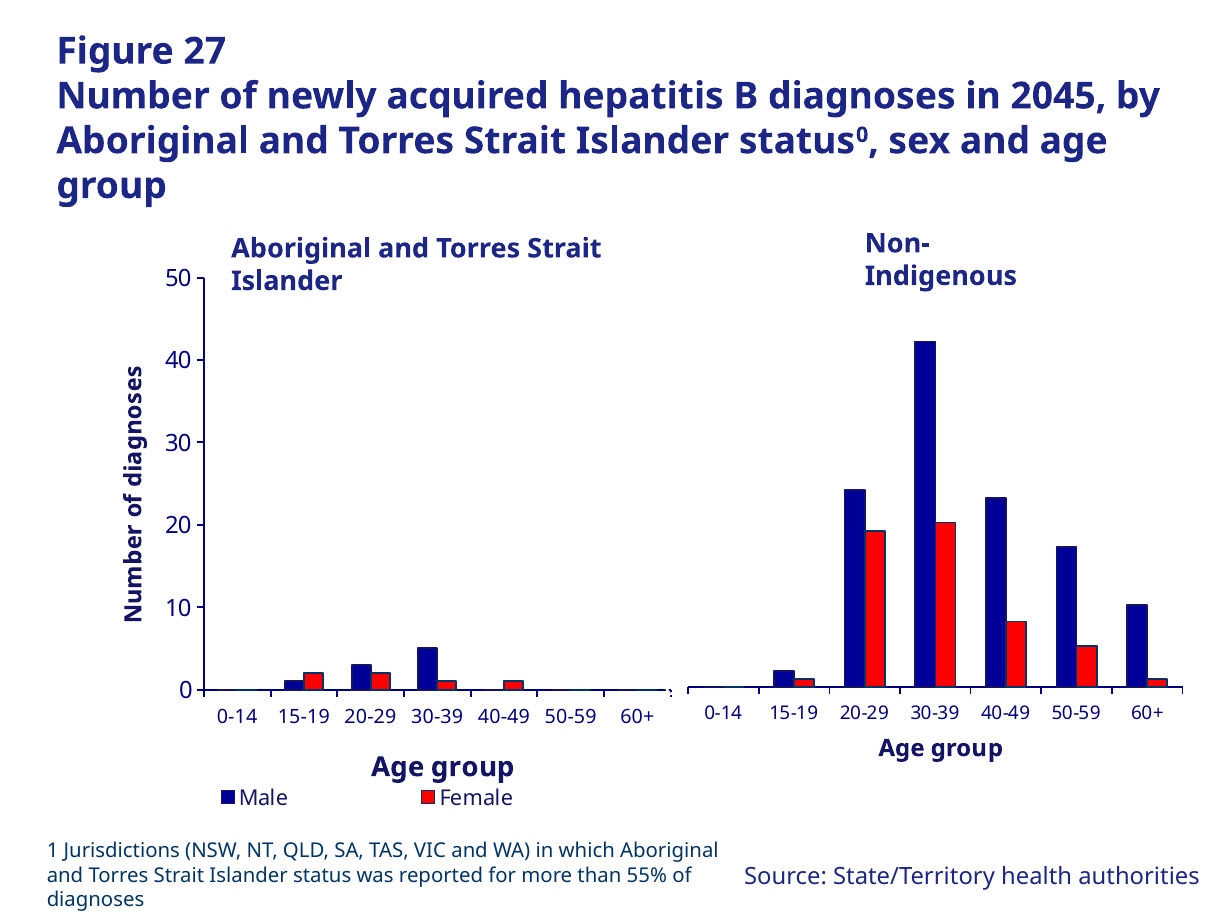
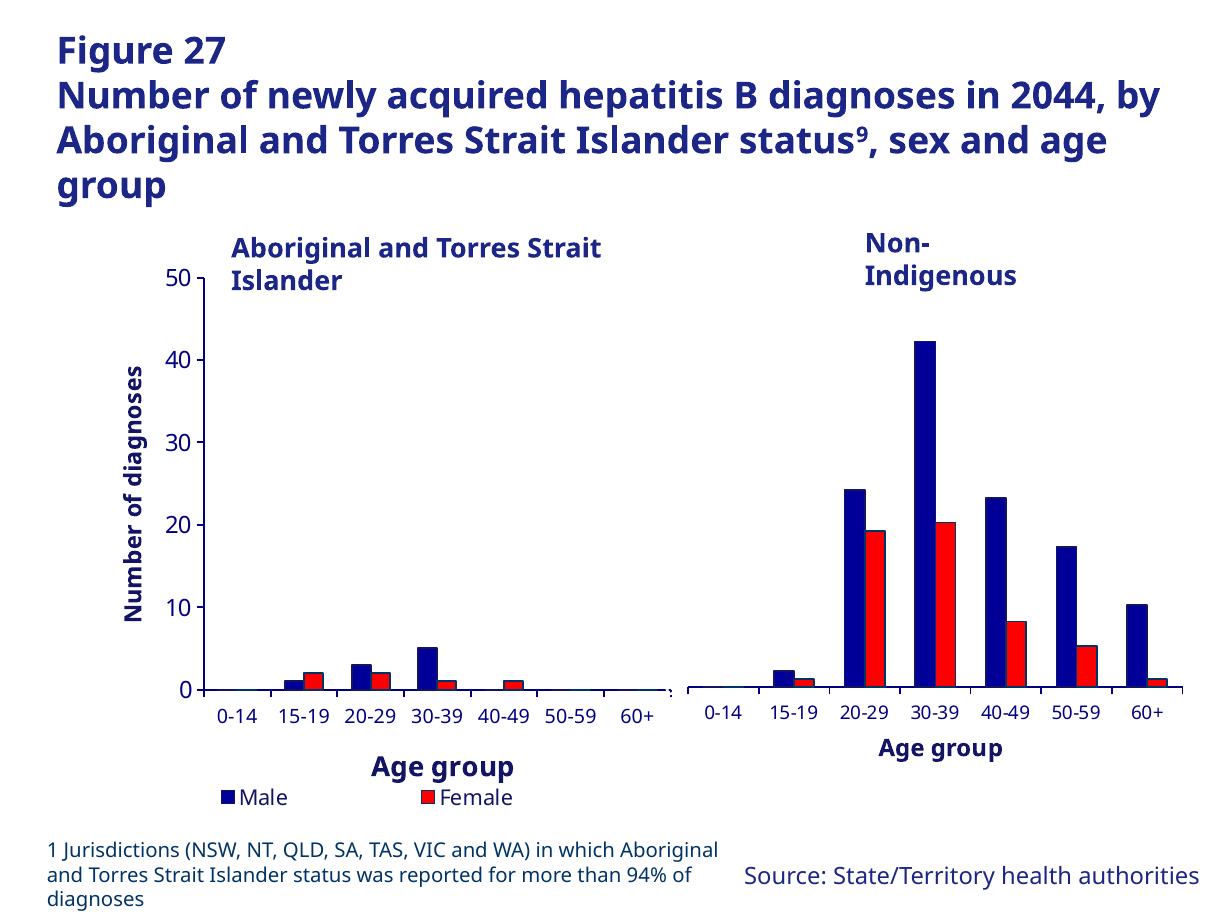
2045: 2045 -> 2044
status 0: 0 -> 9
55%: 55% -> 94%
